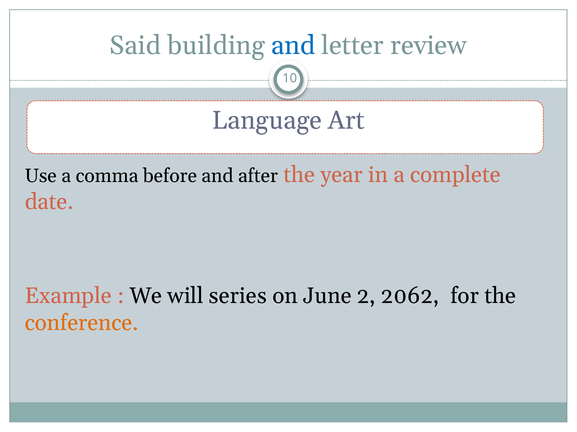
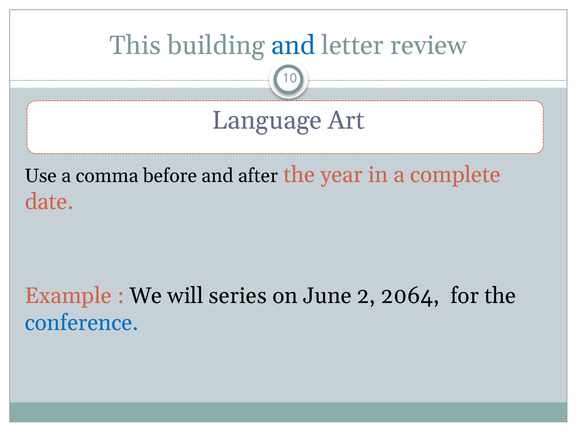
Said: Said -> This
2062: 2062 -> 2064
conference colour: orange -> blue
